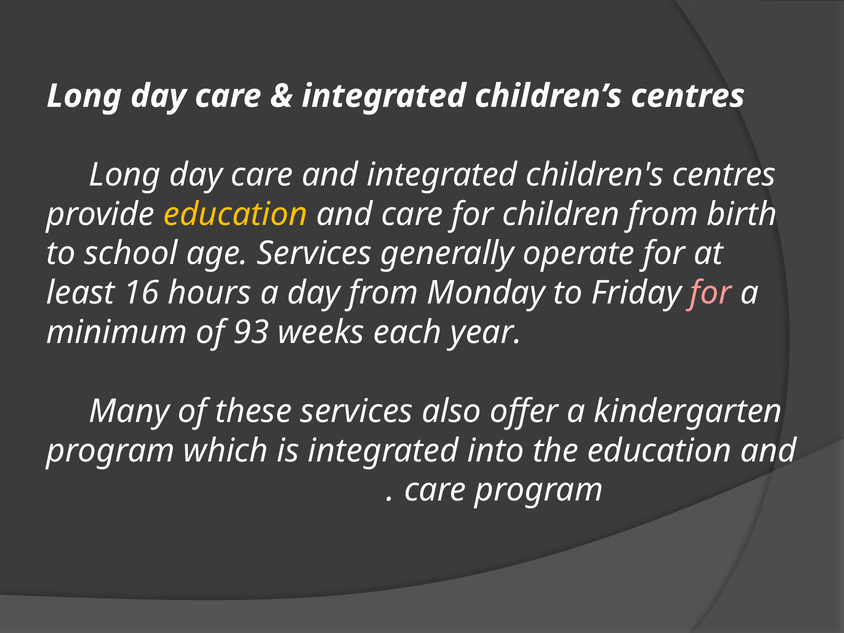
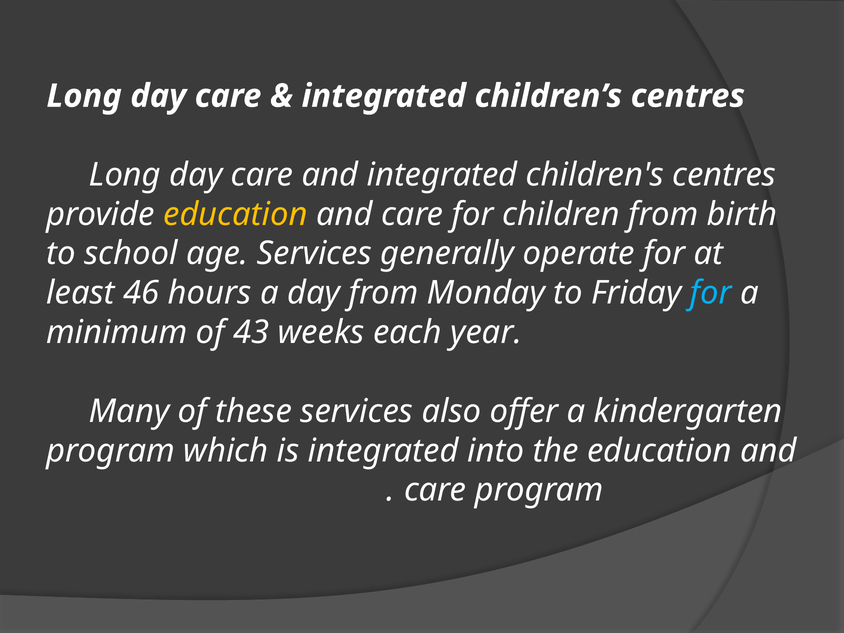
16: 16 -> 46
for at (711, 293) colour: pink -> light blue
93: 93 -> 43
